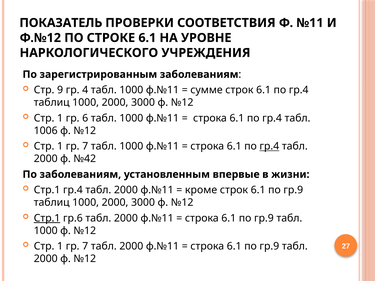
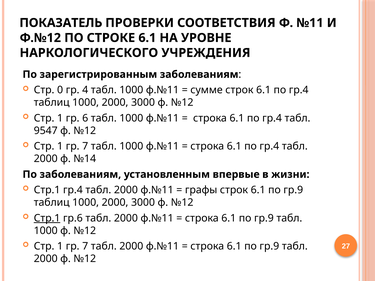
9: 9 -> 0
1006: 1006 -> 9547
гр.4 at (269, 146) underline: present -> none
№42: №42 -> №14
кроме: кроме -> графы
